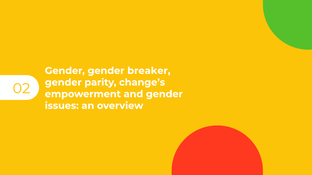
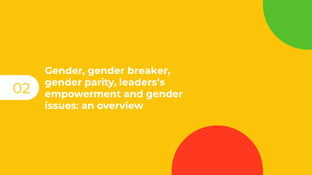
change’s: change’s -> leaders’s
